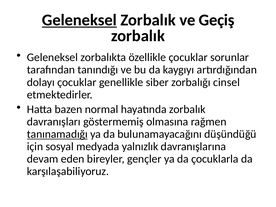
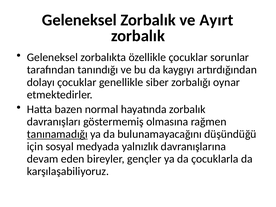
Geleneksel at (79, 20) underline: present -> none
Geçiş: Geçiş -> Ayırt
cinsel: cinsel -> oynar
